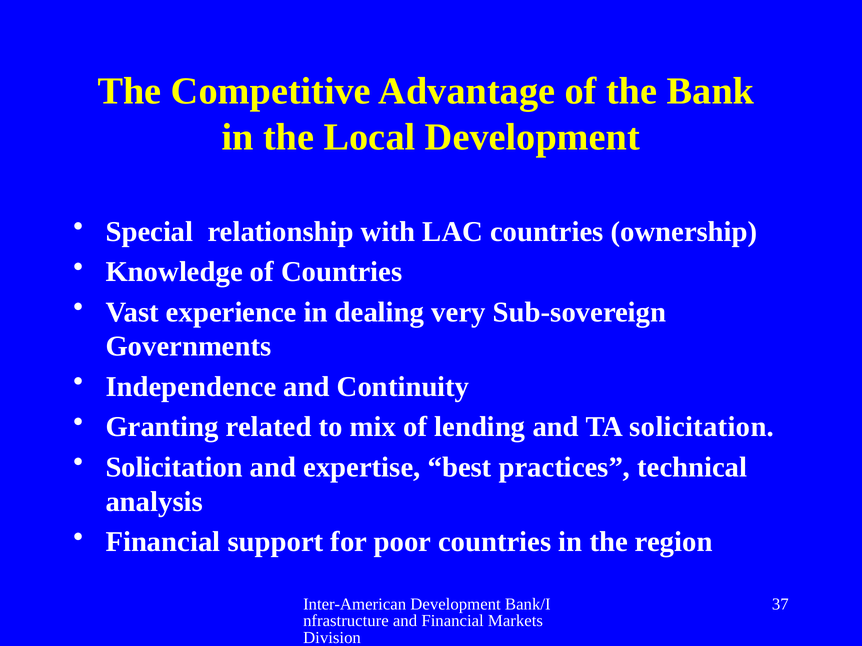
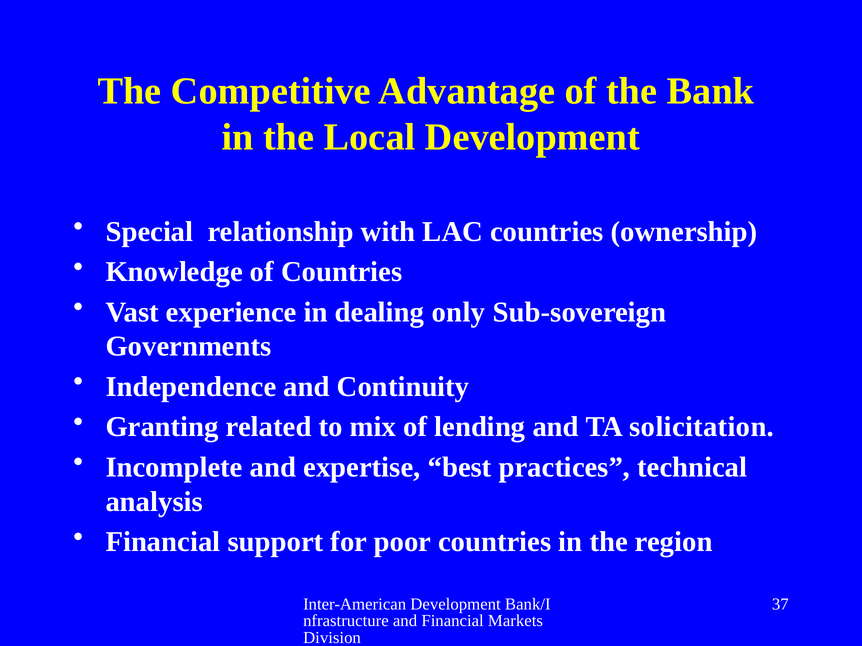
very: very -> only
Solicitation at (174, 467): Solicitation -> Incomplete
